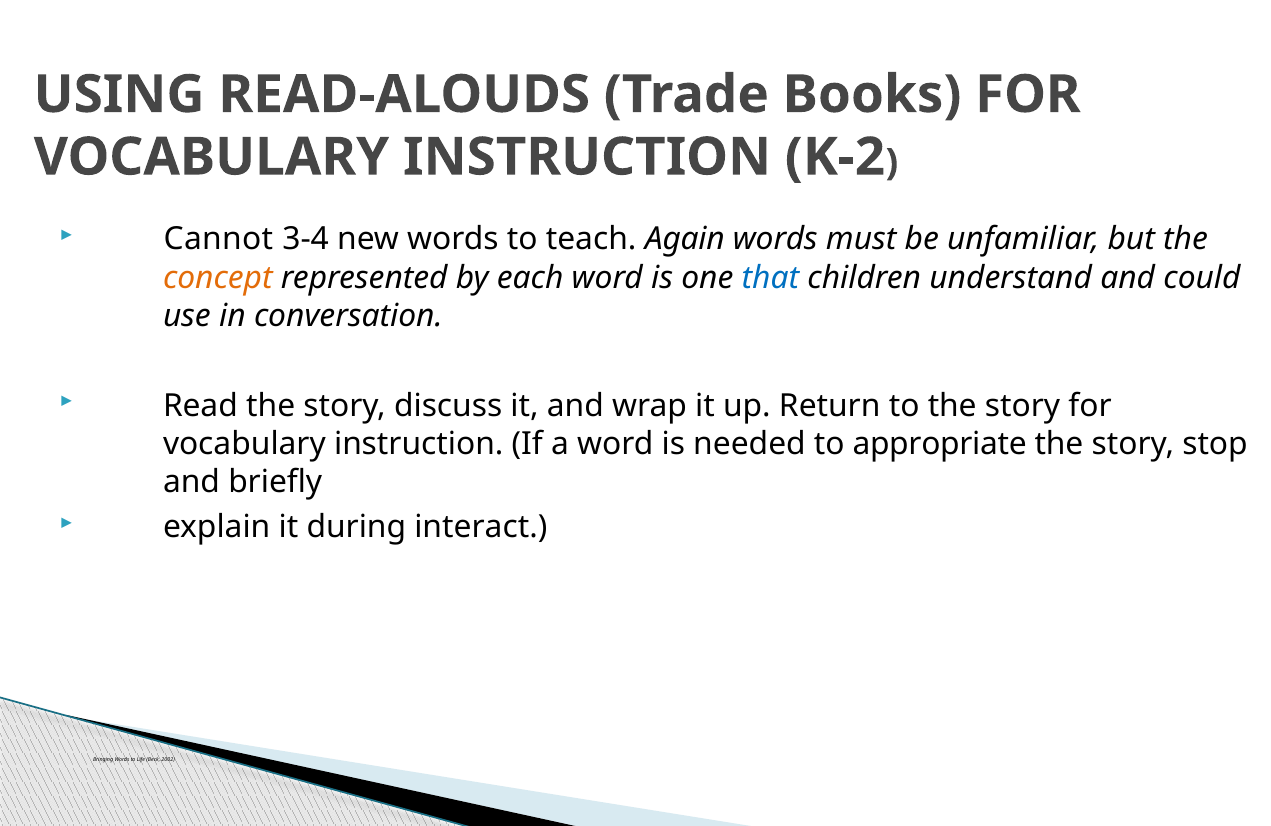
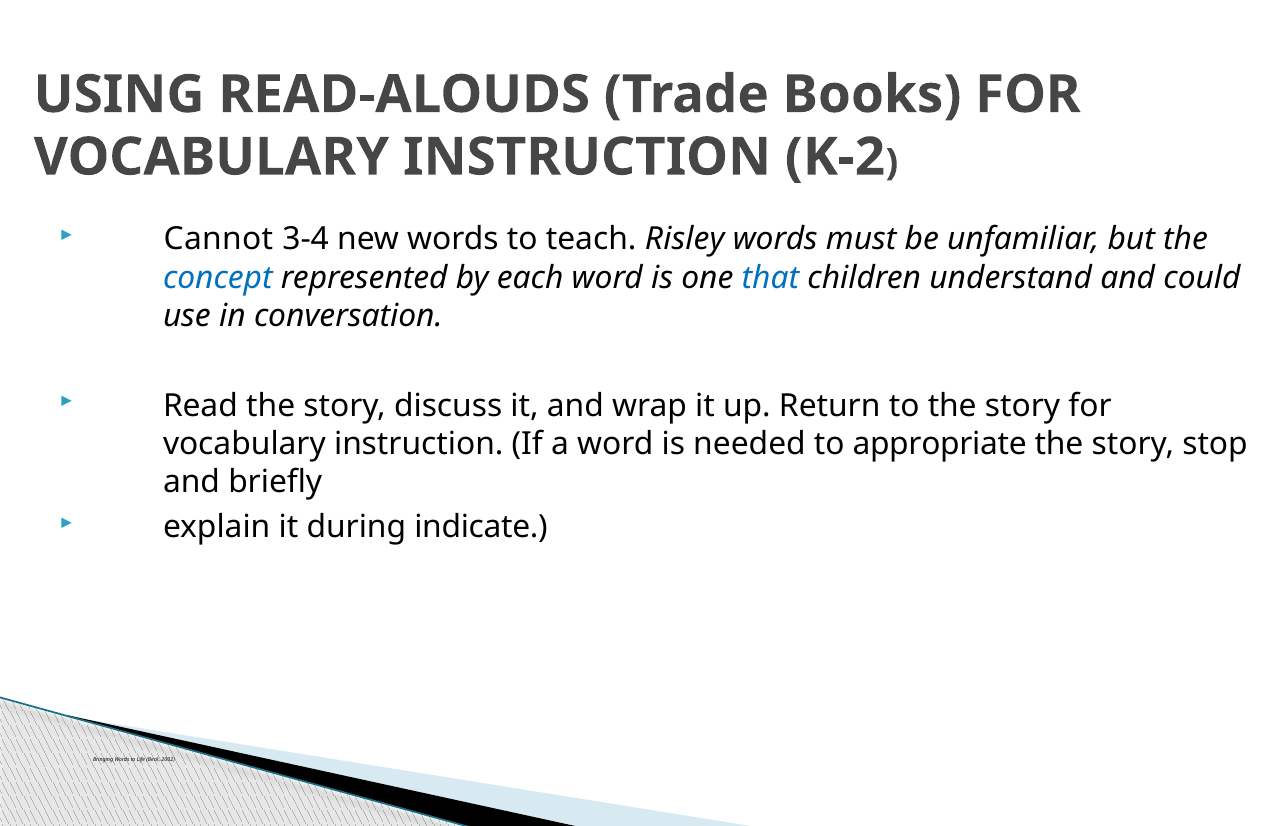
Again: Again -> Risley
concept colour: orange -> blue
interact: interact -> indicate
